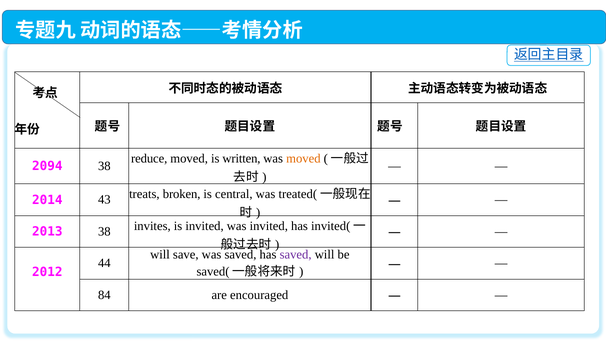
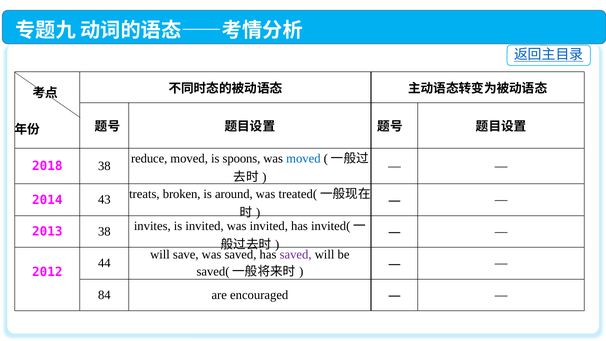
written: written -> spoons
moved at (303, 159) colour: orange -> blue
2094: 2094 -> 2018
central: central -> around
